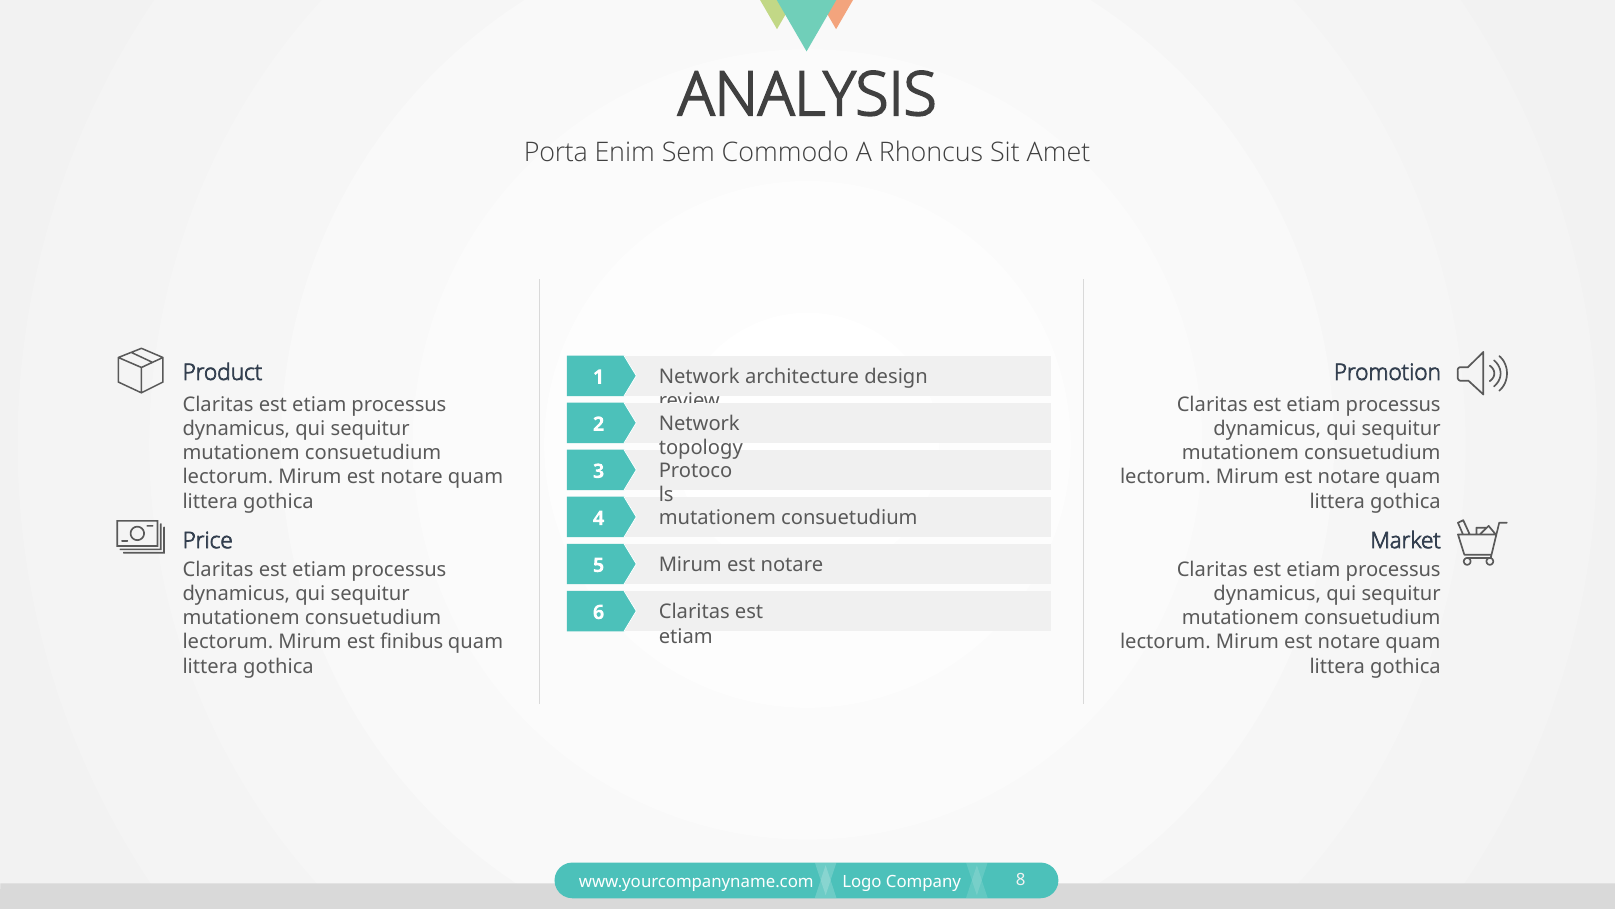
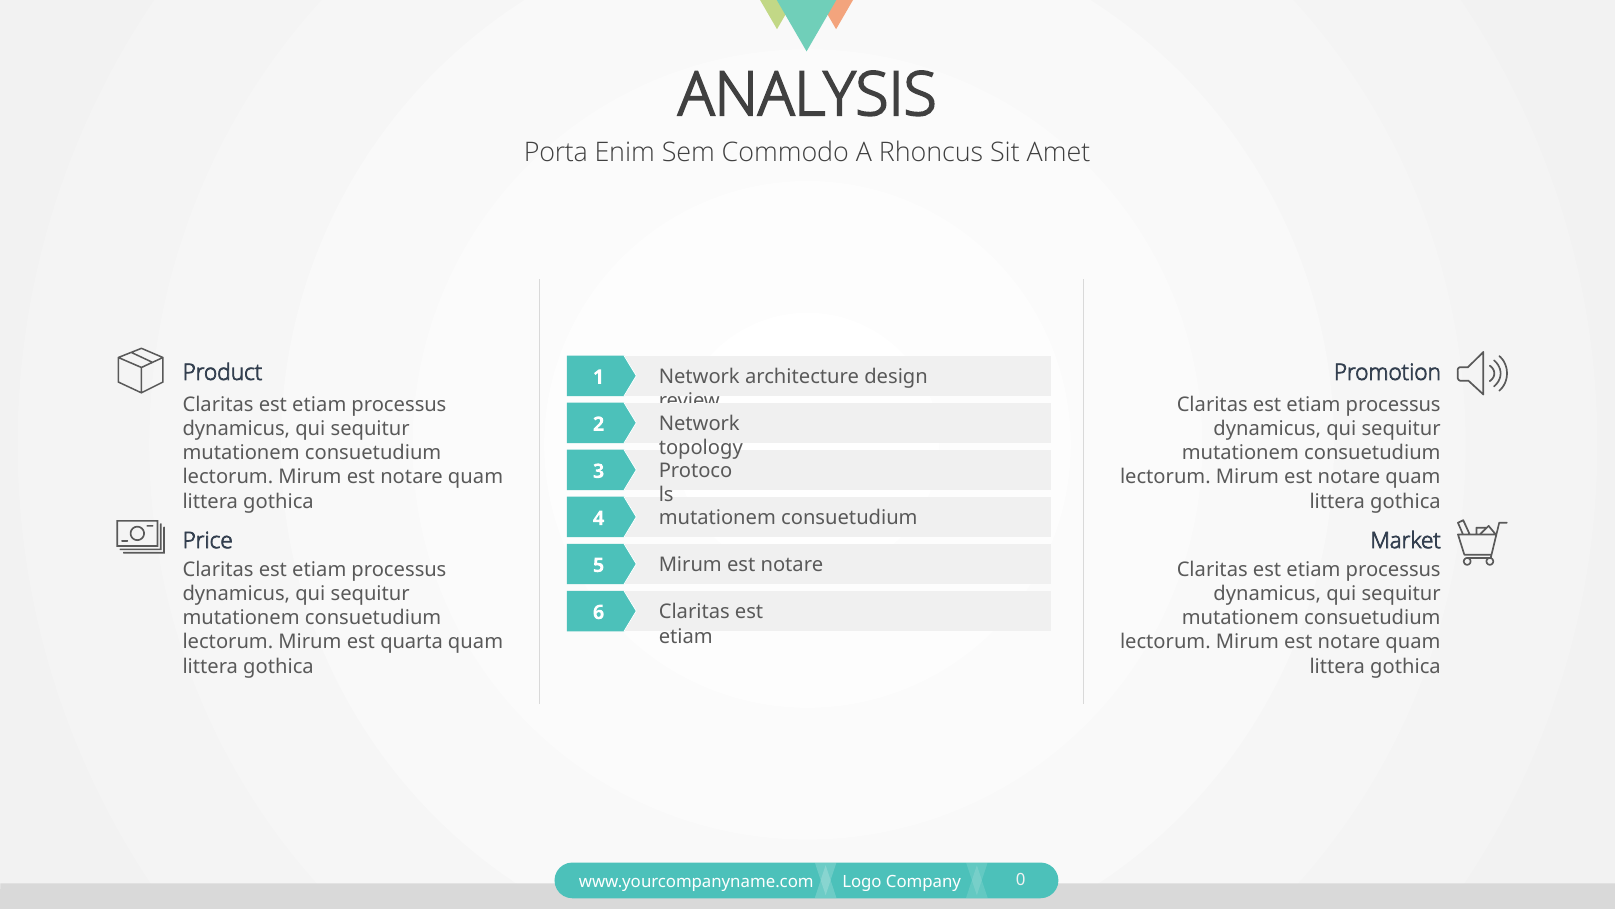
finibus: finibus -> quarta
8: 8 -> 0
